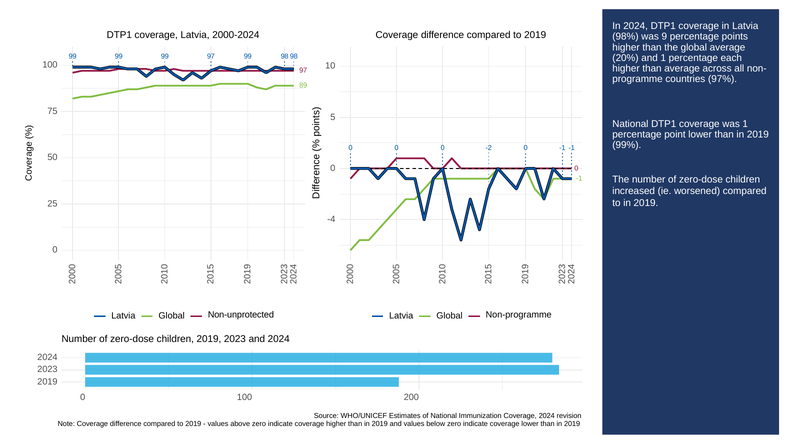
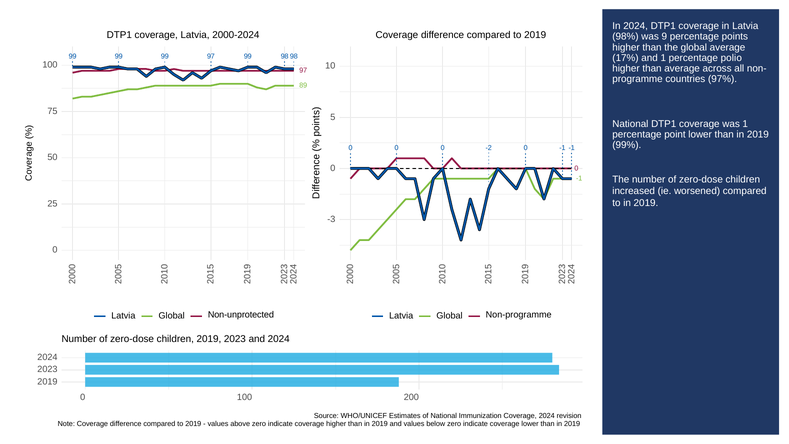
20%: 20% -> 17%
each: each -> polio
-4: -4 -> -3
